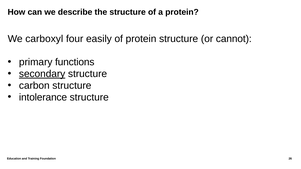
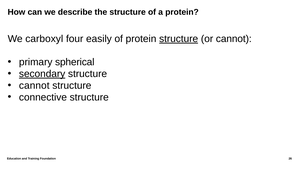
structure at (179, 39) underline: none -> present
functions: functions -> spherical
carbon at (34, 86): carbon -> cannot
intolerance: intolerance -> connective
